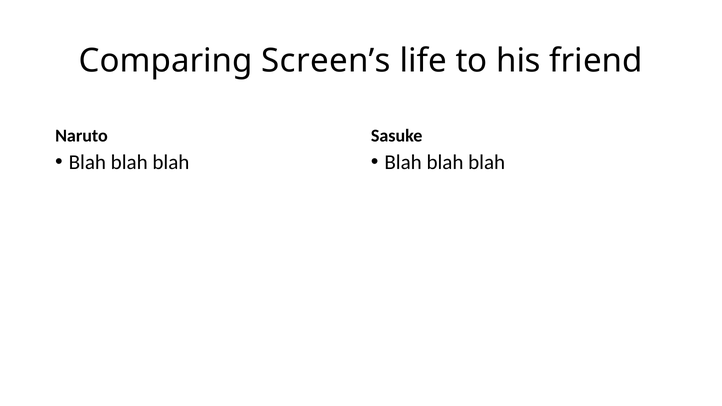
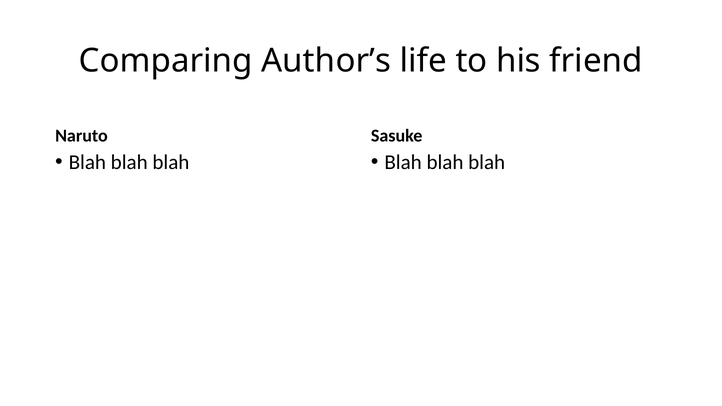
Screen’s: Screen’s -> Author’s
